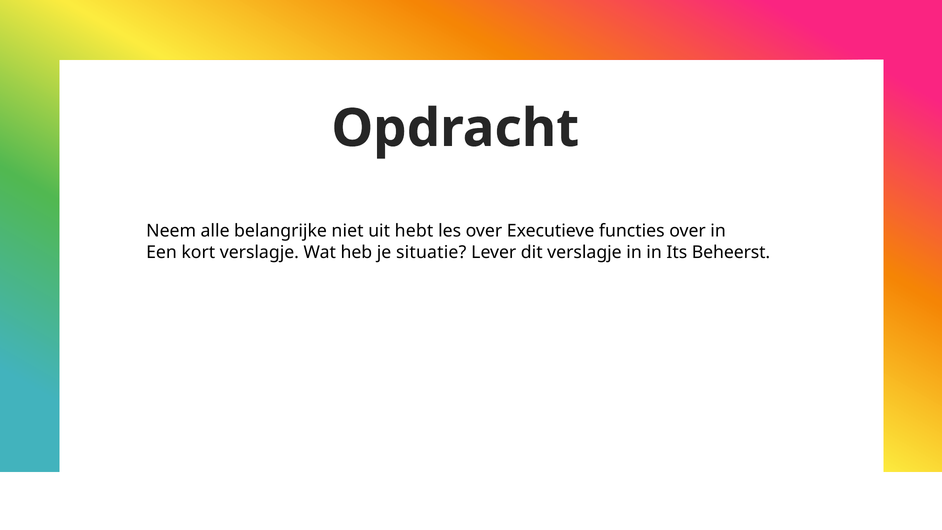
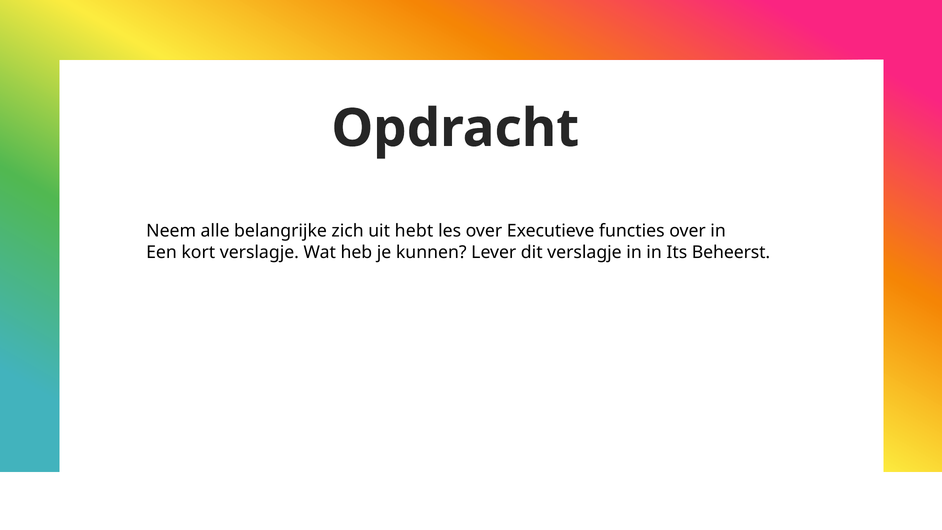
niet: niet -> zich
situatie: situatie -> kunnen
